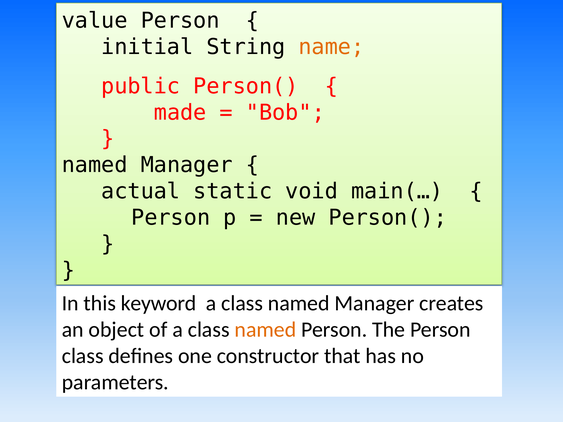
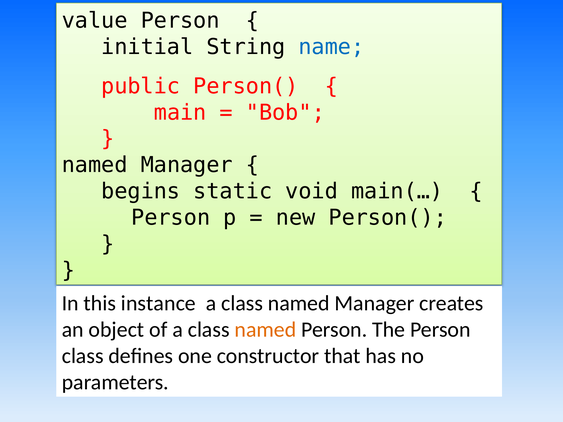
name colour: orange -> blue
made: made -> main
actual: actual -> begins
keyword: keyword -> instance
